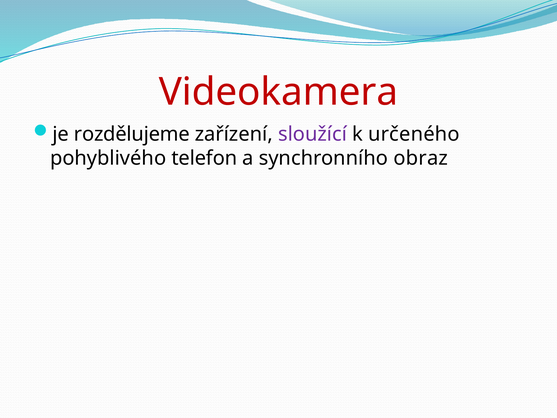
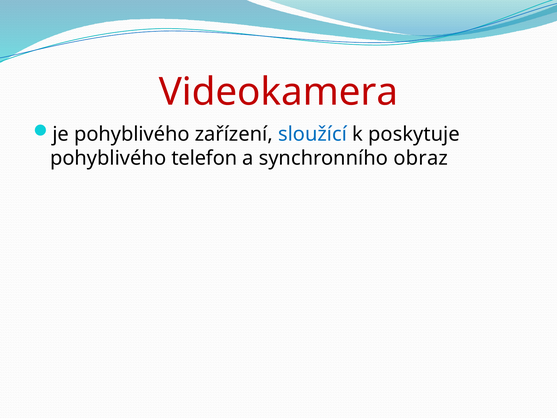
je rozdělujeme: rozdělujeme -> pohyblivého
sloužící colour: purple -> blue
určeného: určeného -> poskytuje
